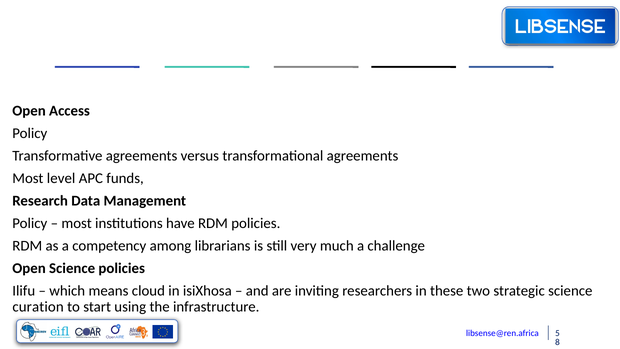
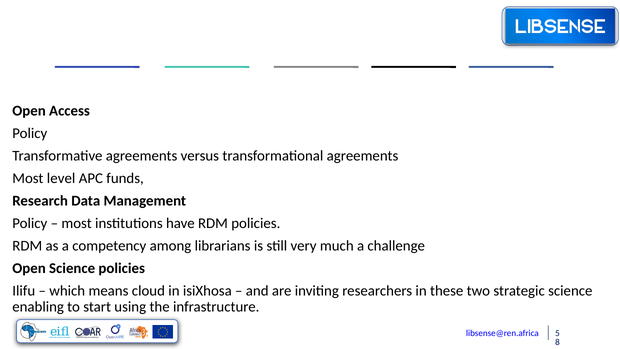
curation: curation -> enabling
